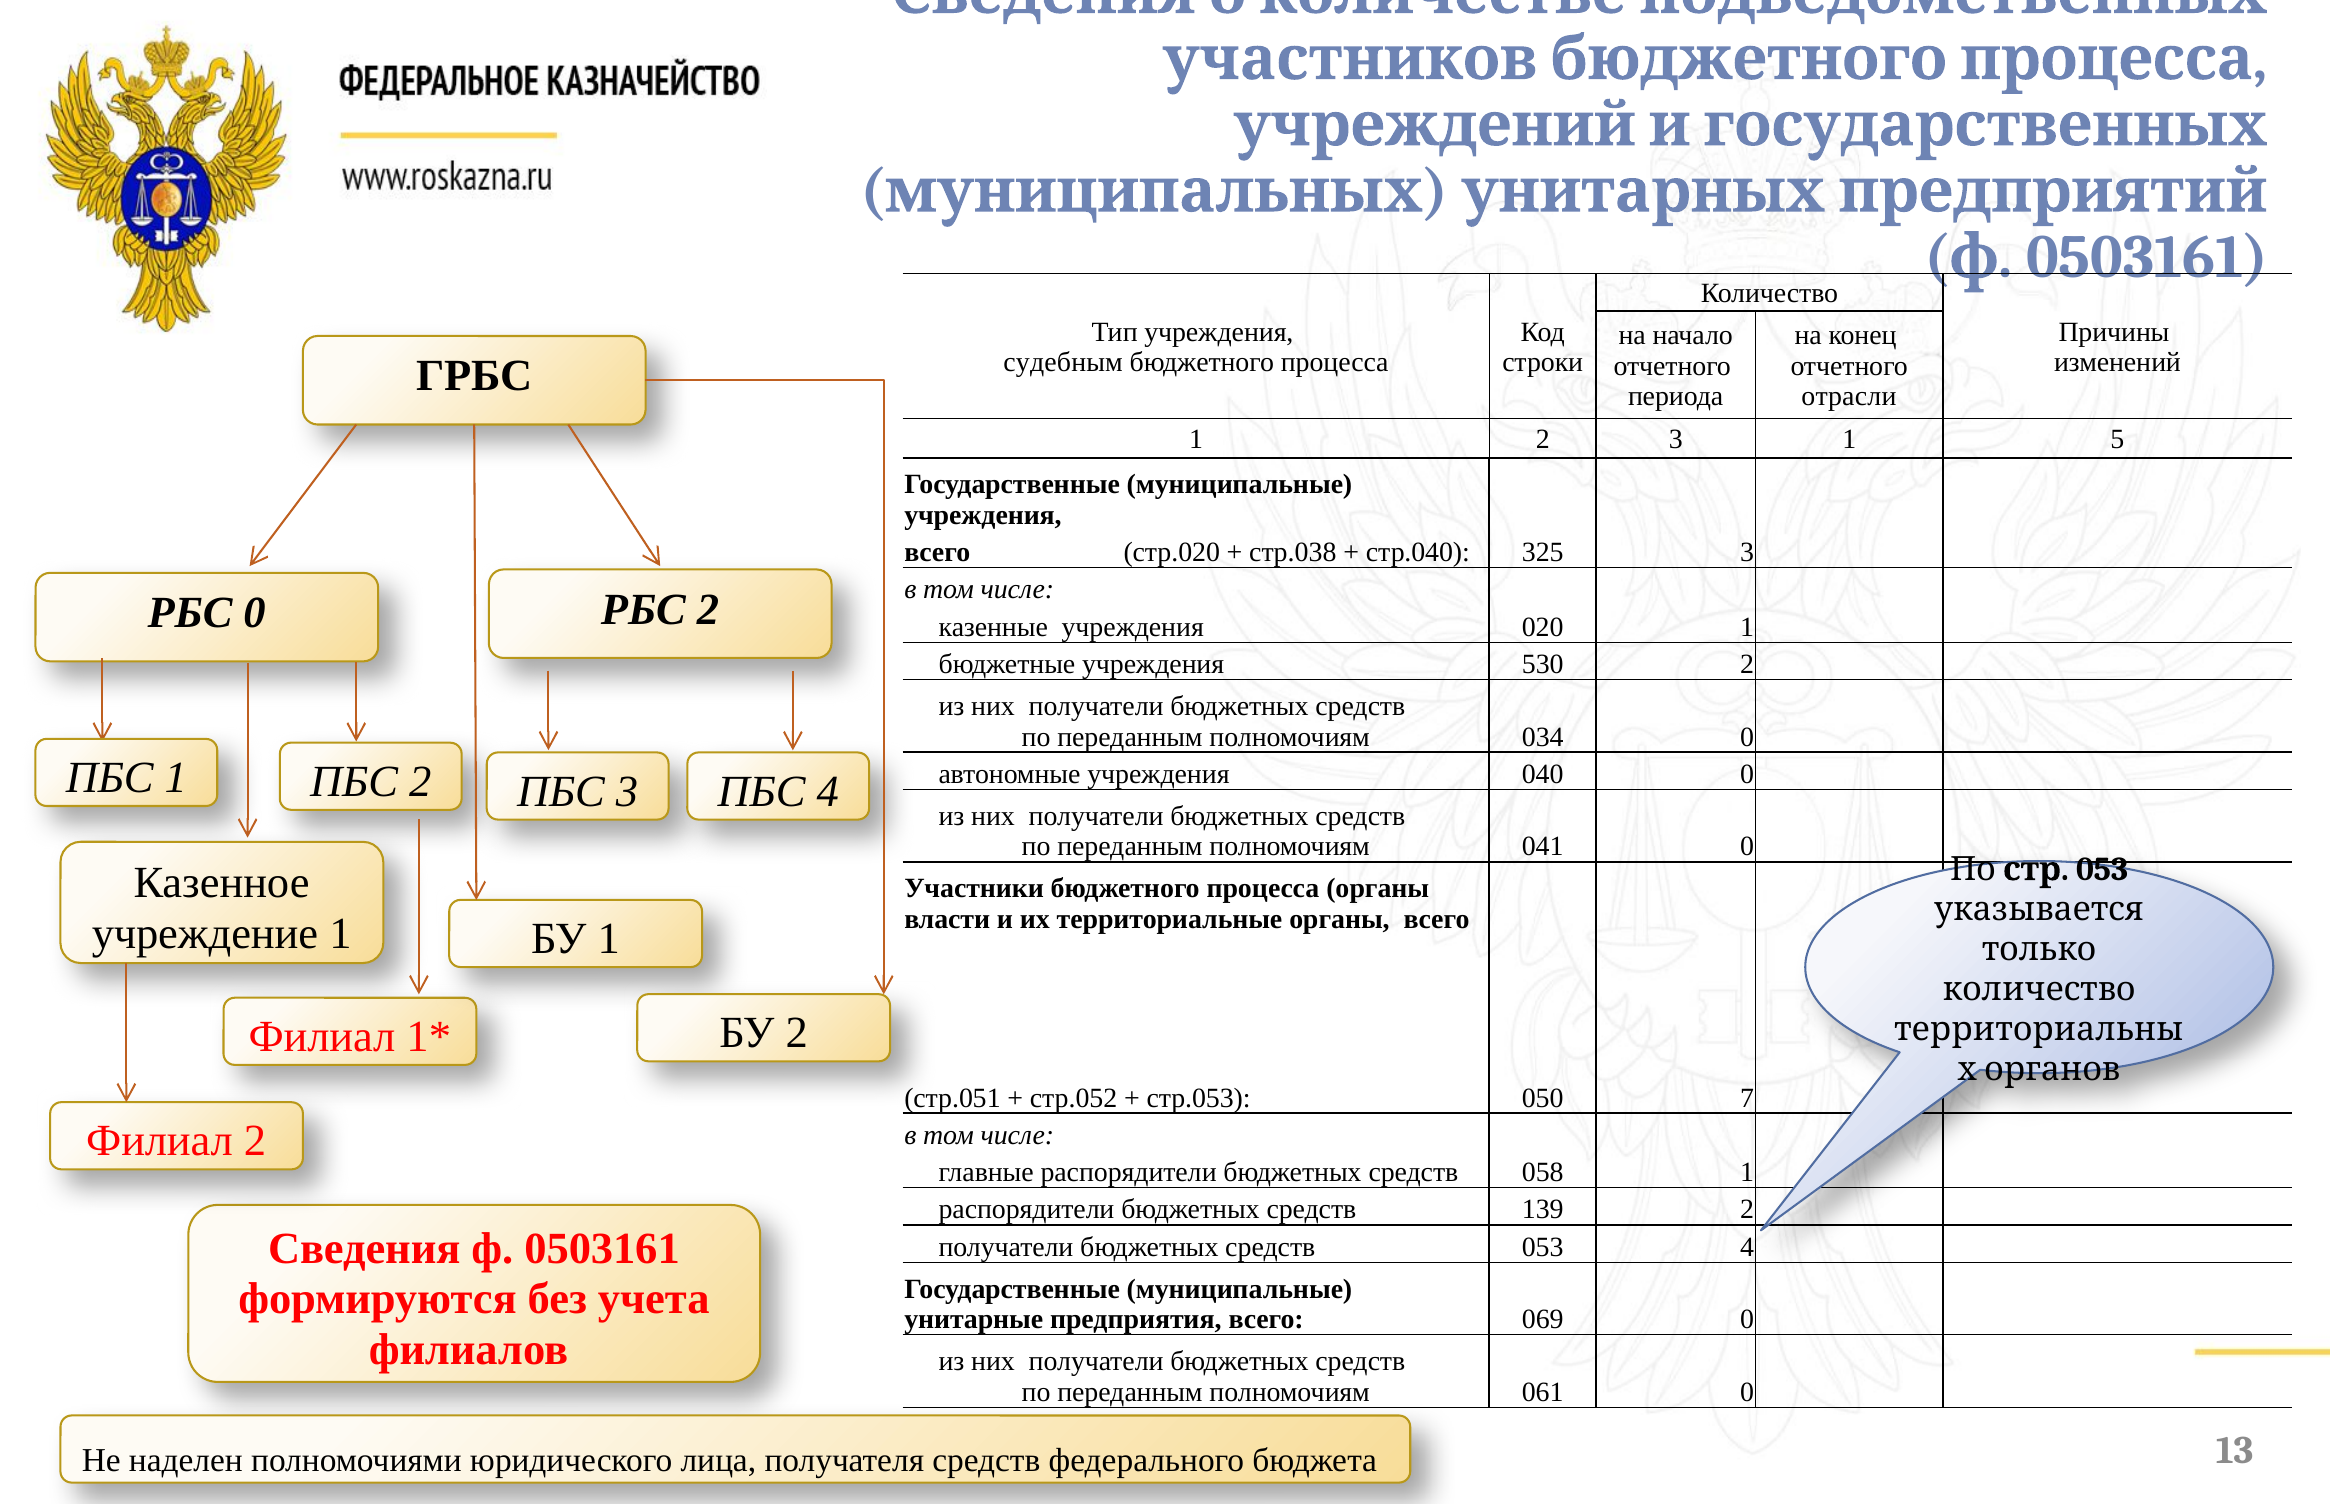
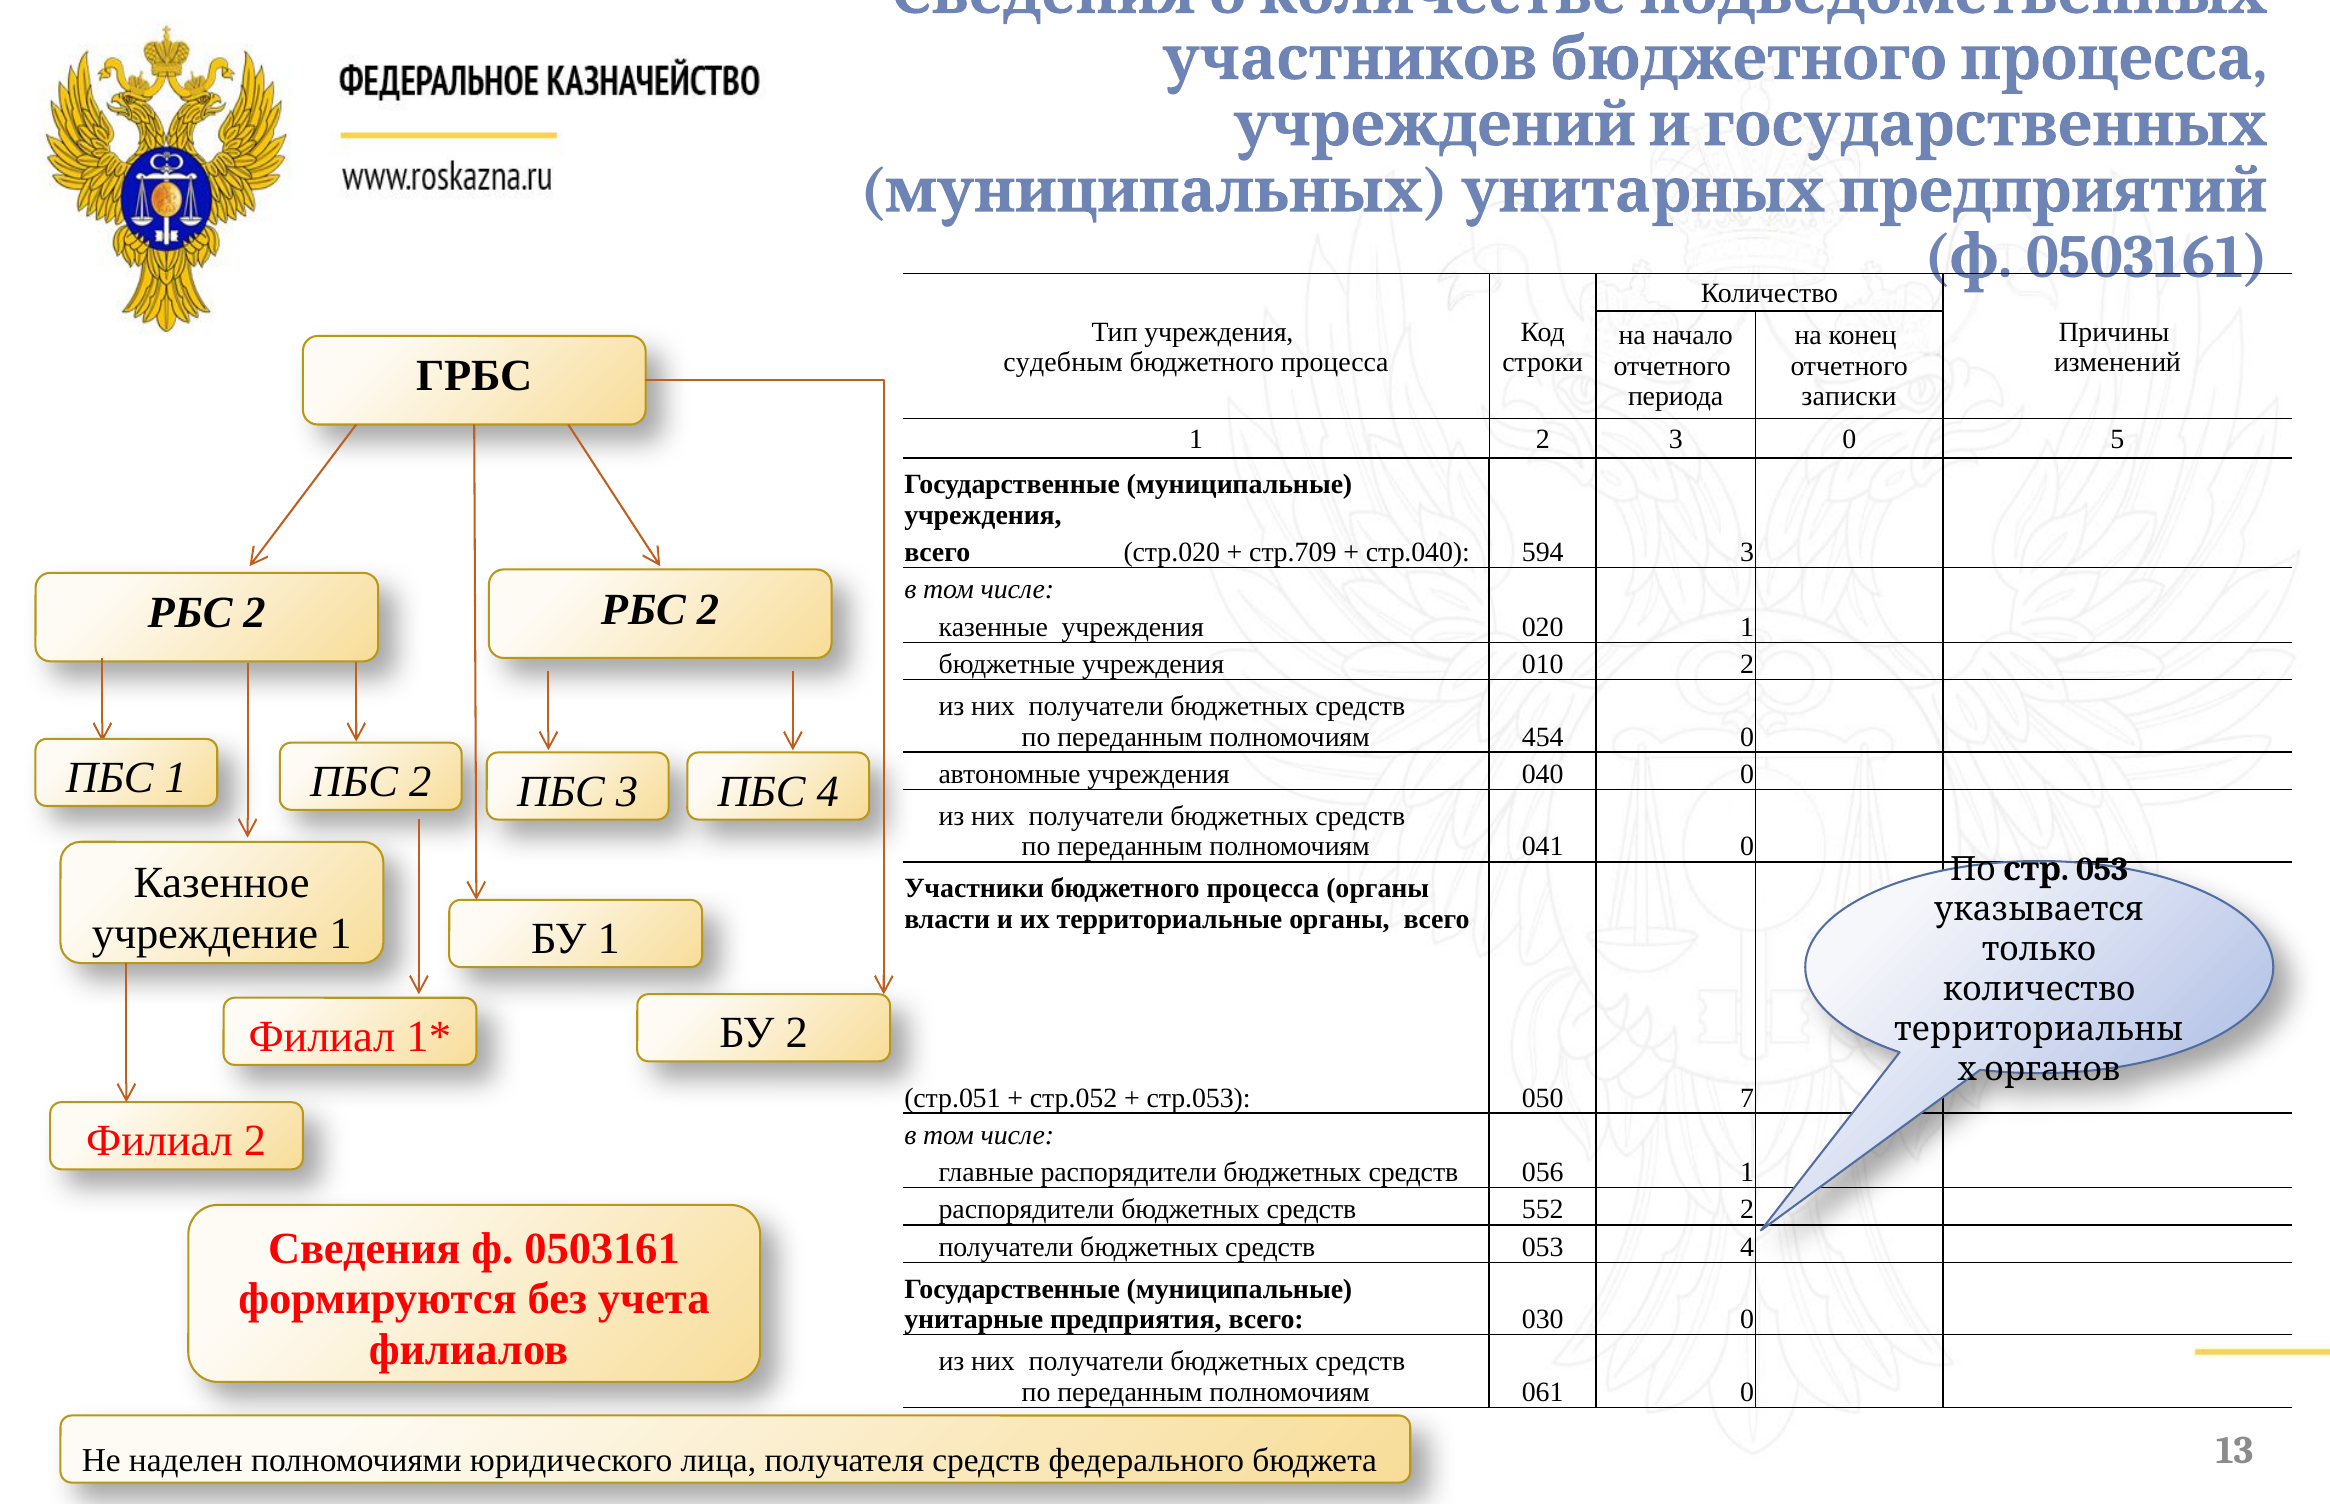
отрасли: отрасли -> записки
3 1: 1 -> 0
стр.038: стр.038 -> стр.709
325: 325 -> 594
0 at (255, 613): 0 -> 2
530: 530 -> 010
034: 034 -> 454
058: 058 -> 056
139: 139 -> 552
069: 069 -> 030
